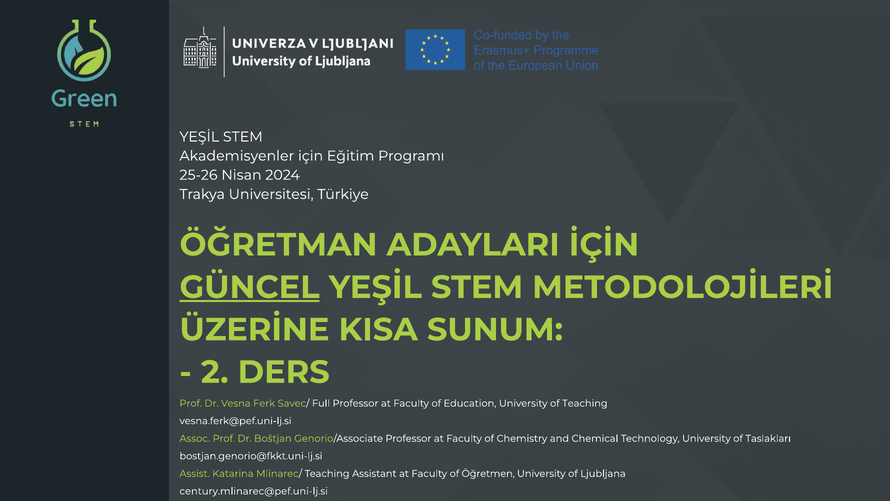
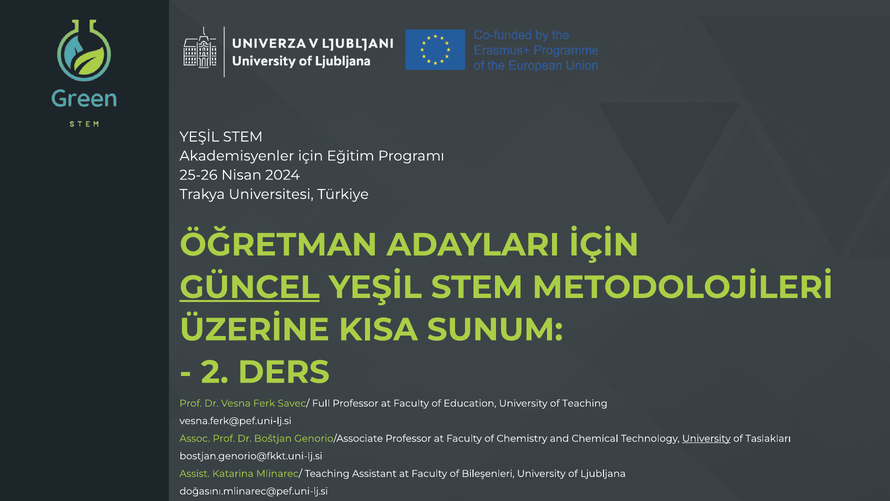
University at (706, 438) underline: none -> present
Öğretmen: Öğretmen -> Bileşenleri
century.mlinarec@pef.uni-lj.si: century.mlinarec@pef.uni-lj.si -> doğasını.mlinarec@pef.uni-lj.si
